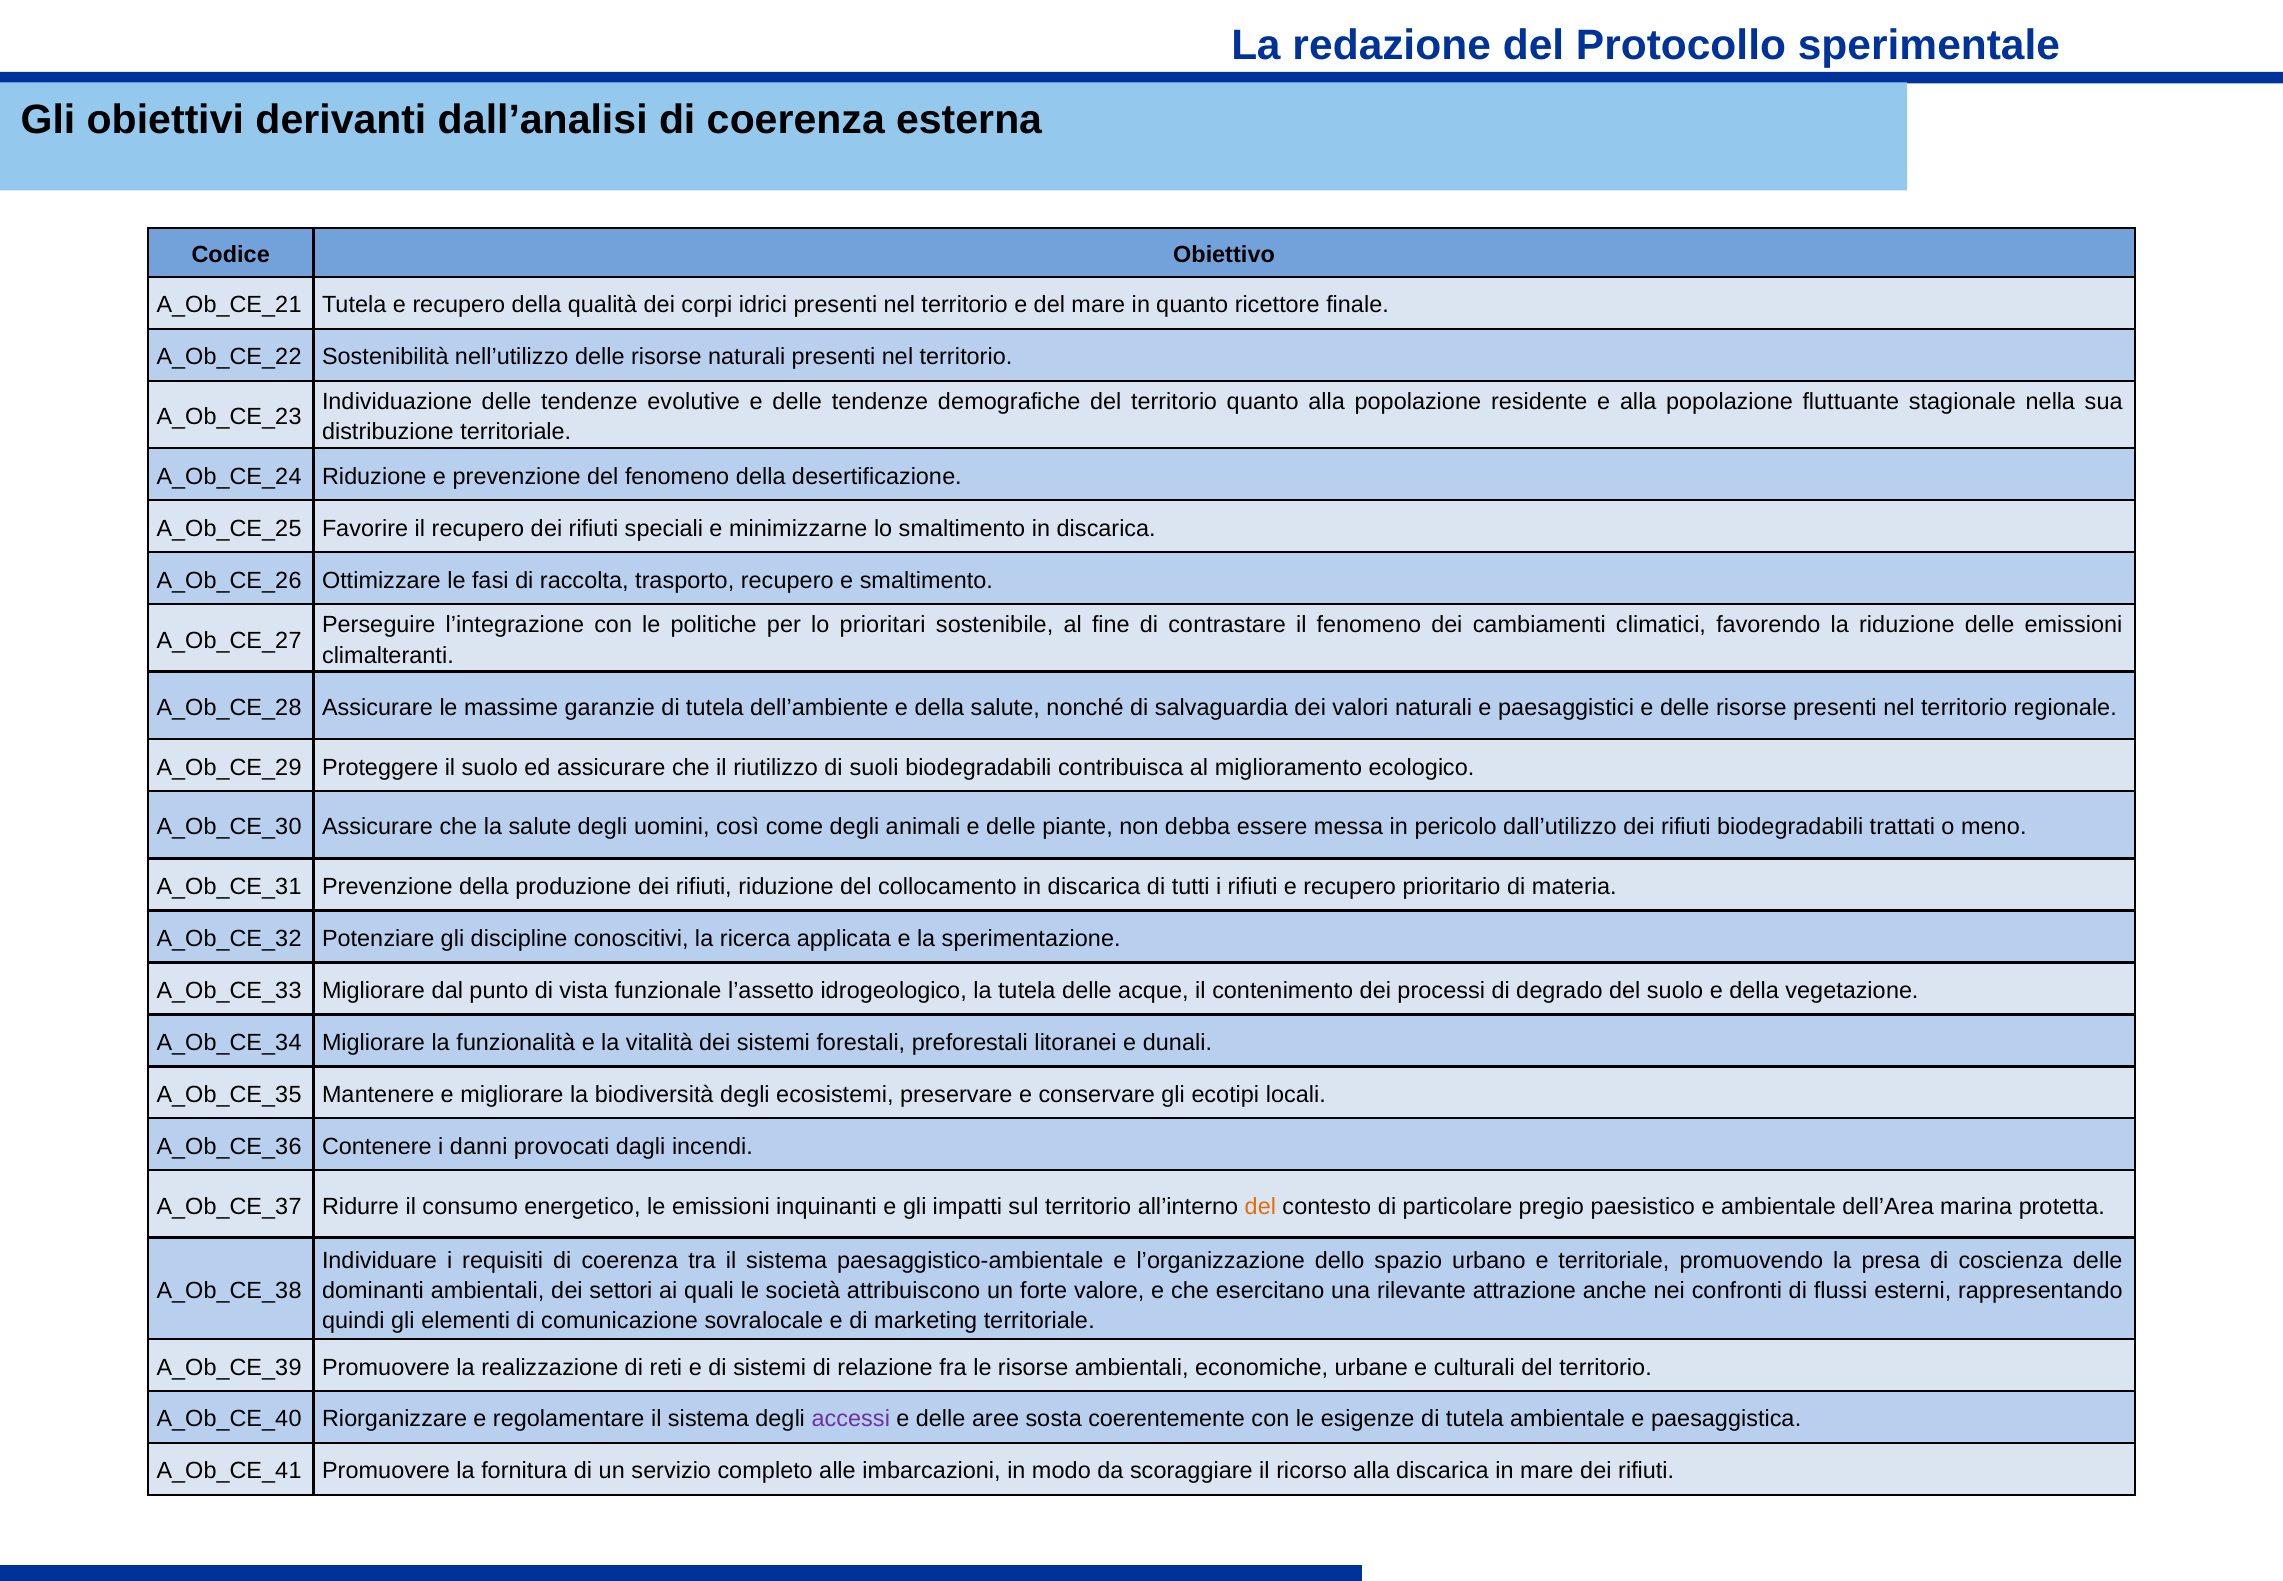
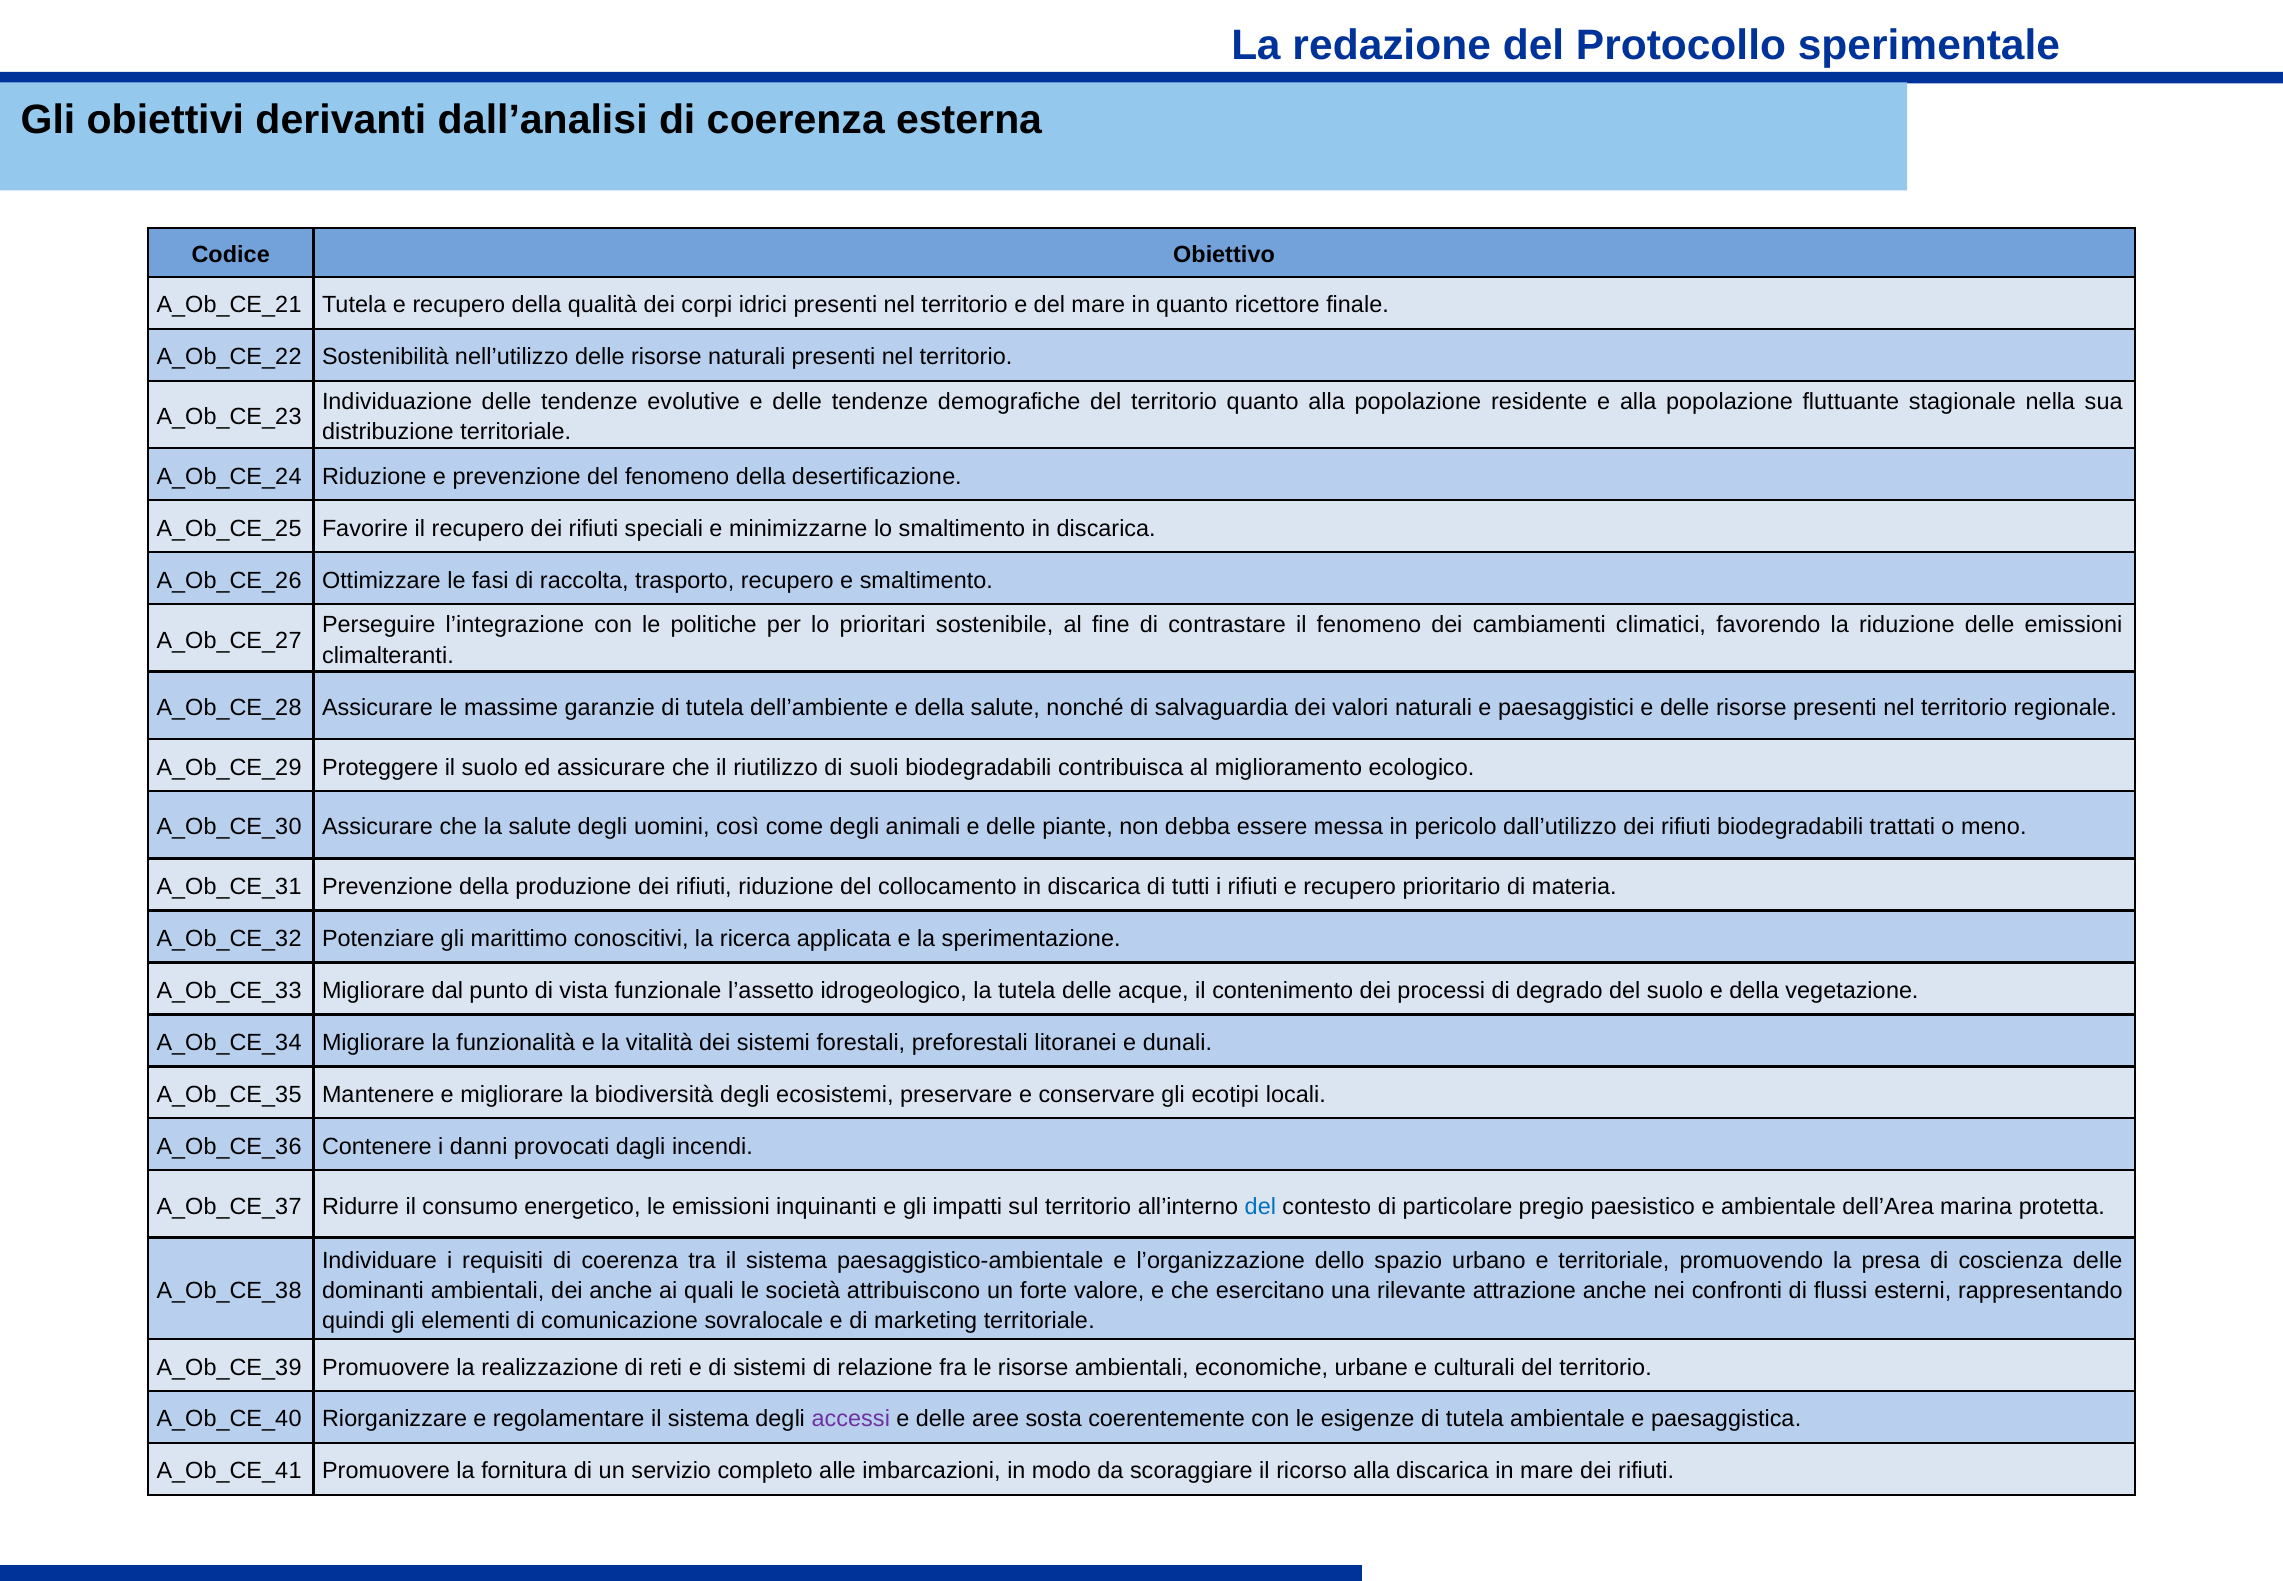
discipline: discipline -> marittimo
del at (1260, 1206) colour: orange -> blue
dei settori: settori -> anche
